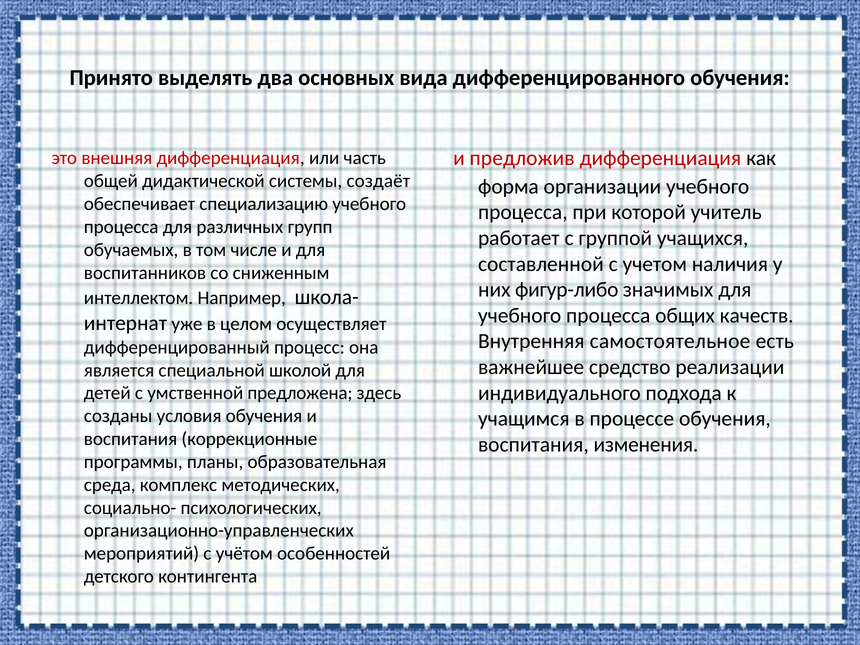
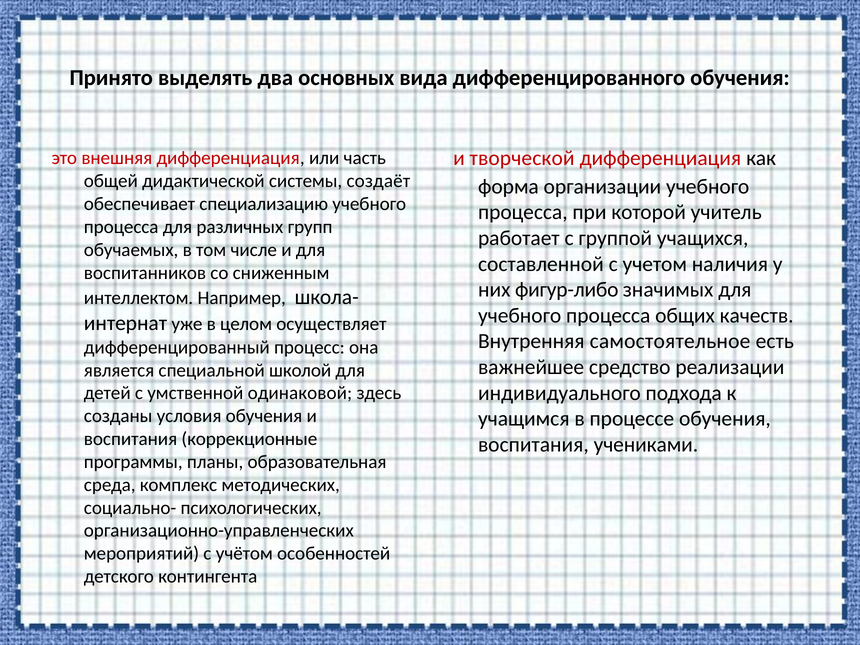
предложив: предложив -> творческой
предложена: предложена -> одинаковой
изменения: изменения -> учениками
